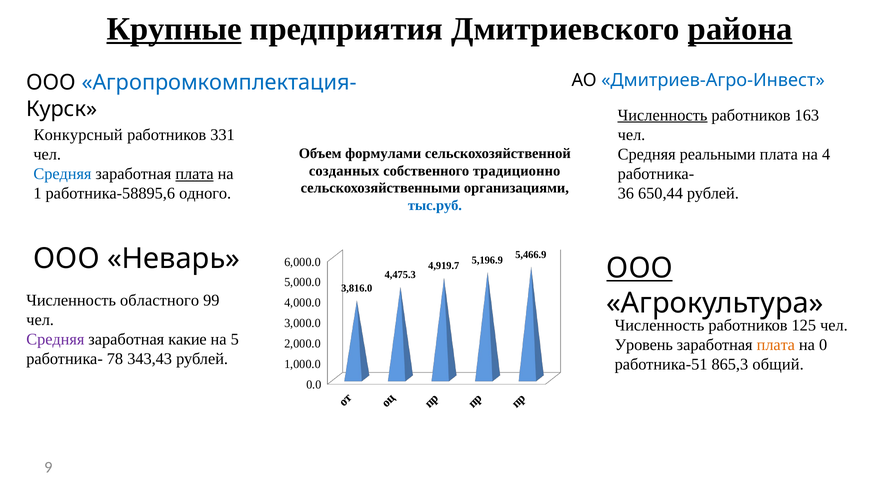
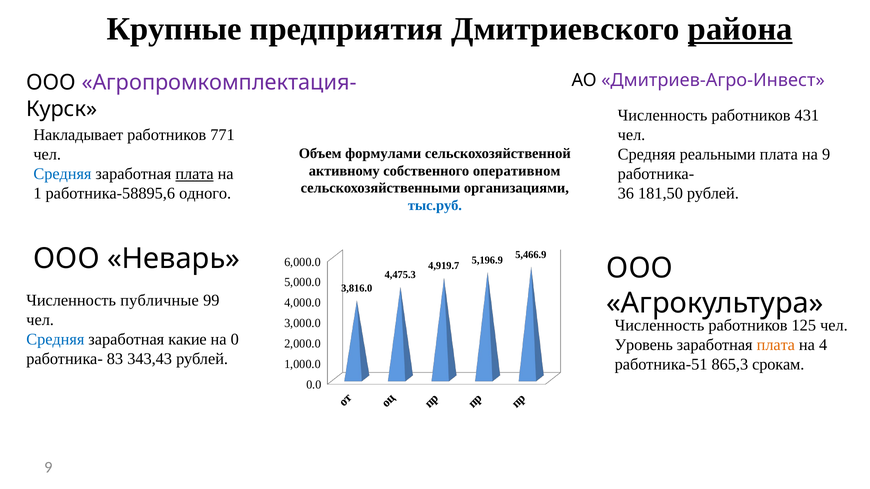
Крупные underline: present -> none
Дмитриев-Агро-Инвест colour: blue -> purple
Агропромкомплектация- colour: blue -> purple
Численность at (663, 115) underline: present -> none
163: 163 -> 431
Конкурсный: Конкурсный -> Накладывает
331: 331 -> 771
на 4: 4 -> 9
созданных: созданных -> активному
традиционно: традиционно -> оперативном
650,44: 650,44 -> 181,50
ООО at (640, 269) underline: present -> none
областного: областного -> публичные
Средняя at (55, 340) colour: purple -> blue
5: 5 -> 0
0: 0 -> 4
78: 78 -> 83
общий: общий -> срокам
